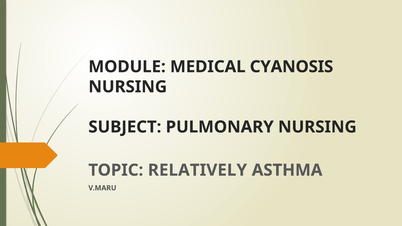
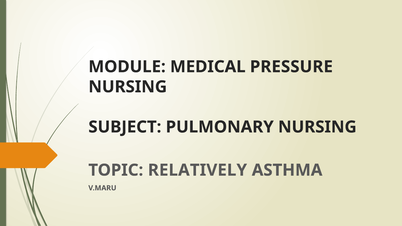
CYANOSIS: CYANOSIS -> PRESSURE
